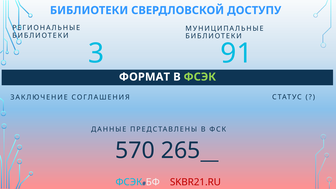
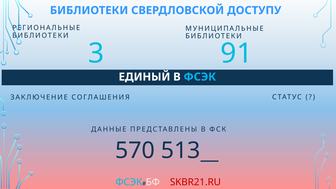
ФОРМАТ: ФОРМАТ -> ЕДИНЫЙ
ФСЭК at (200, 77) colour: light green -> light blue
265: 265 -> 513
